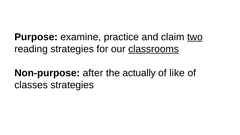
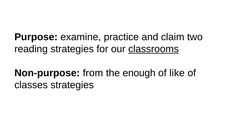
two underline: present -> none
after: after -> from
actually: actually -> enough
